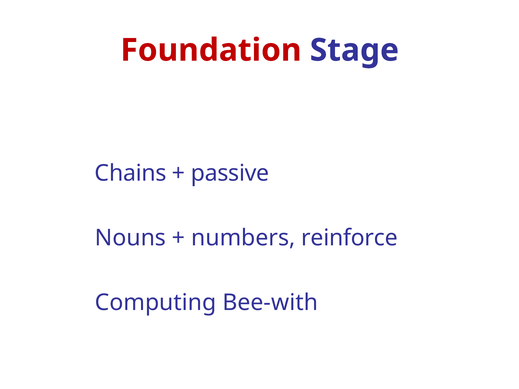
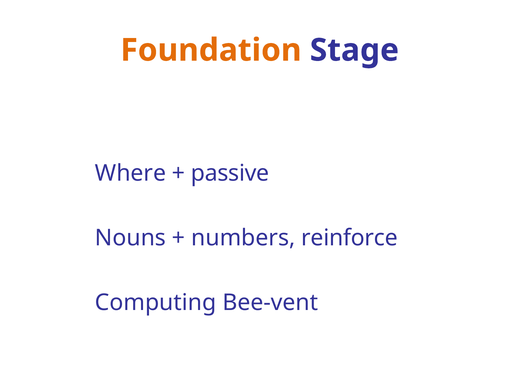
Foundation colour: red -> orange
Chains: Chains -> Where
Bee-with: Bee-with -> Bee-vent
